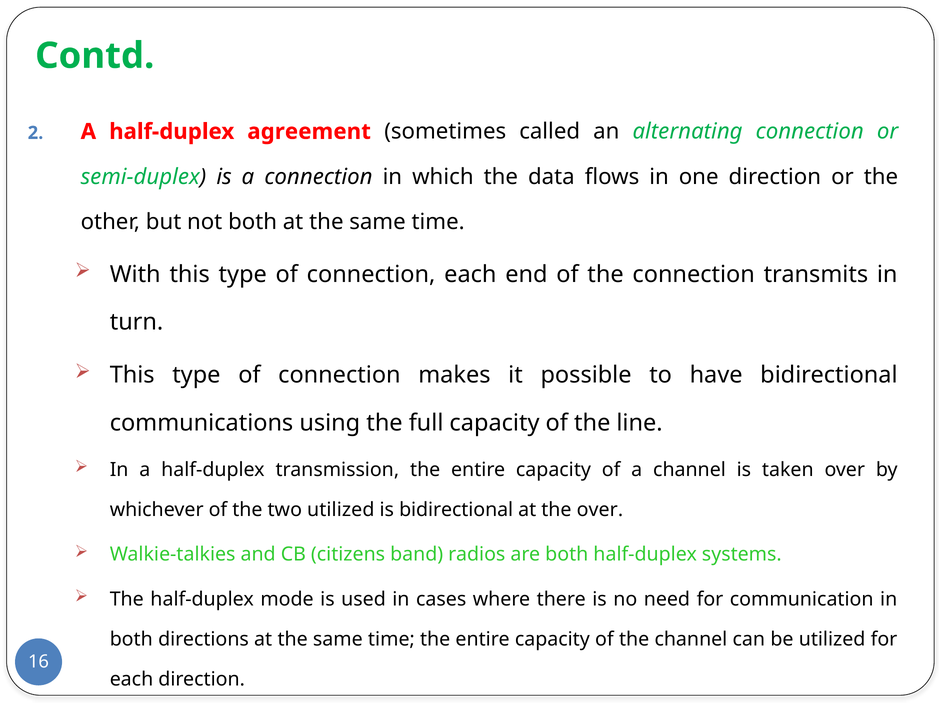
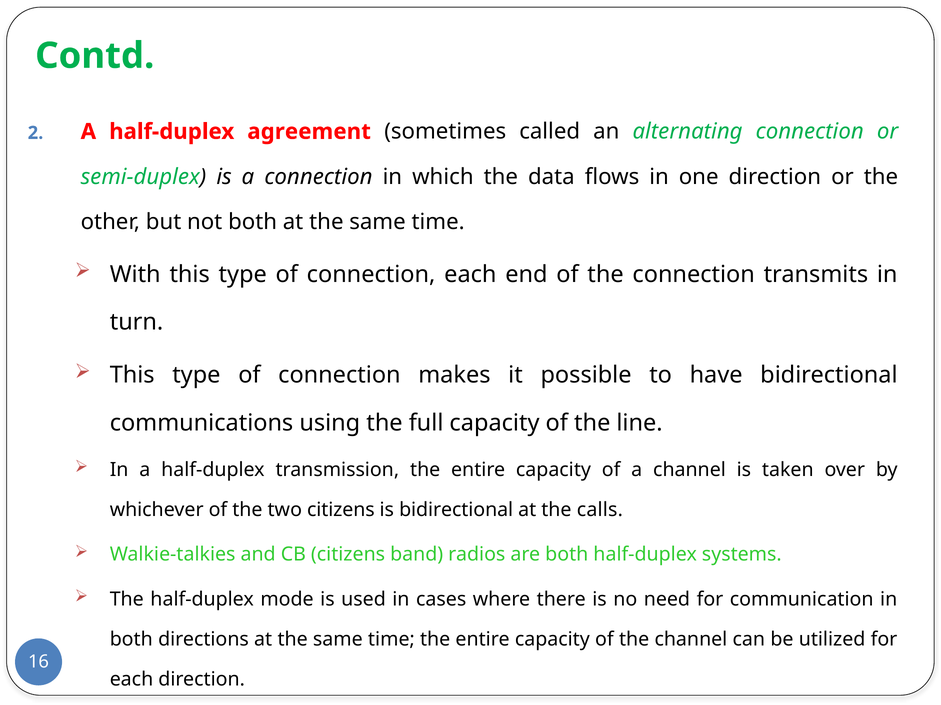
two utilized: utilized -> citizens
the over: over -> calls
